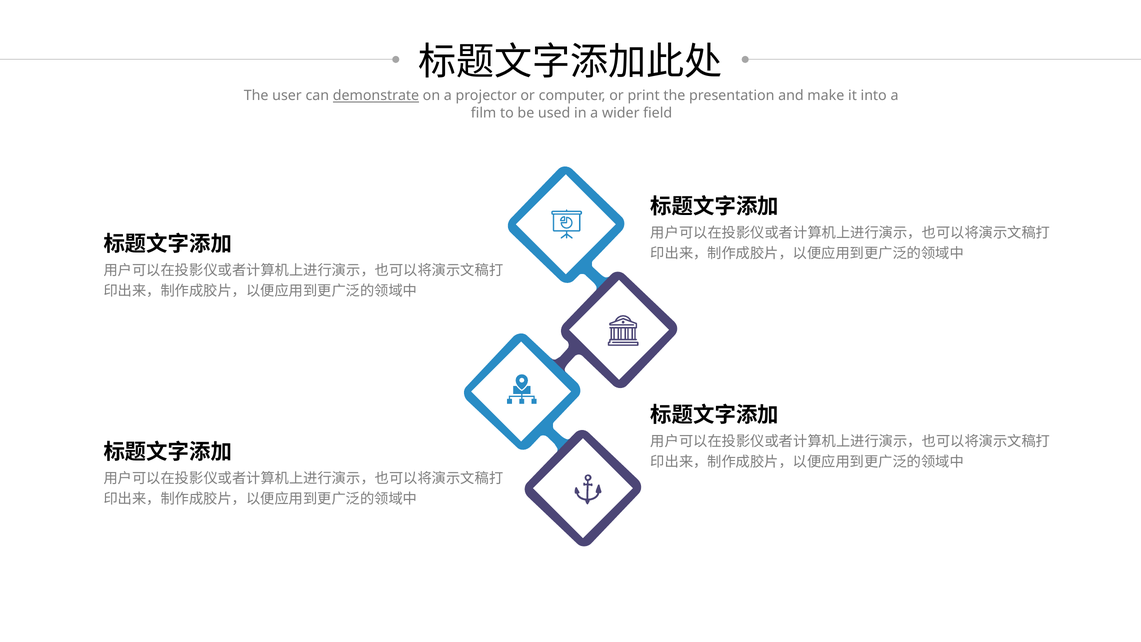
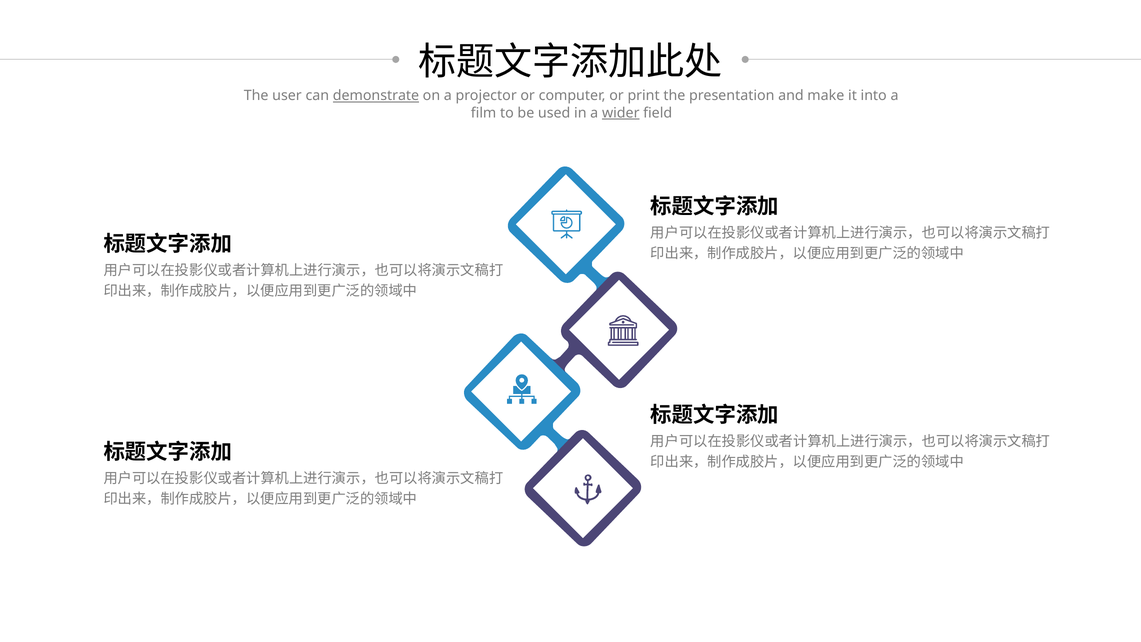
wider underline: none -> present
